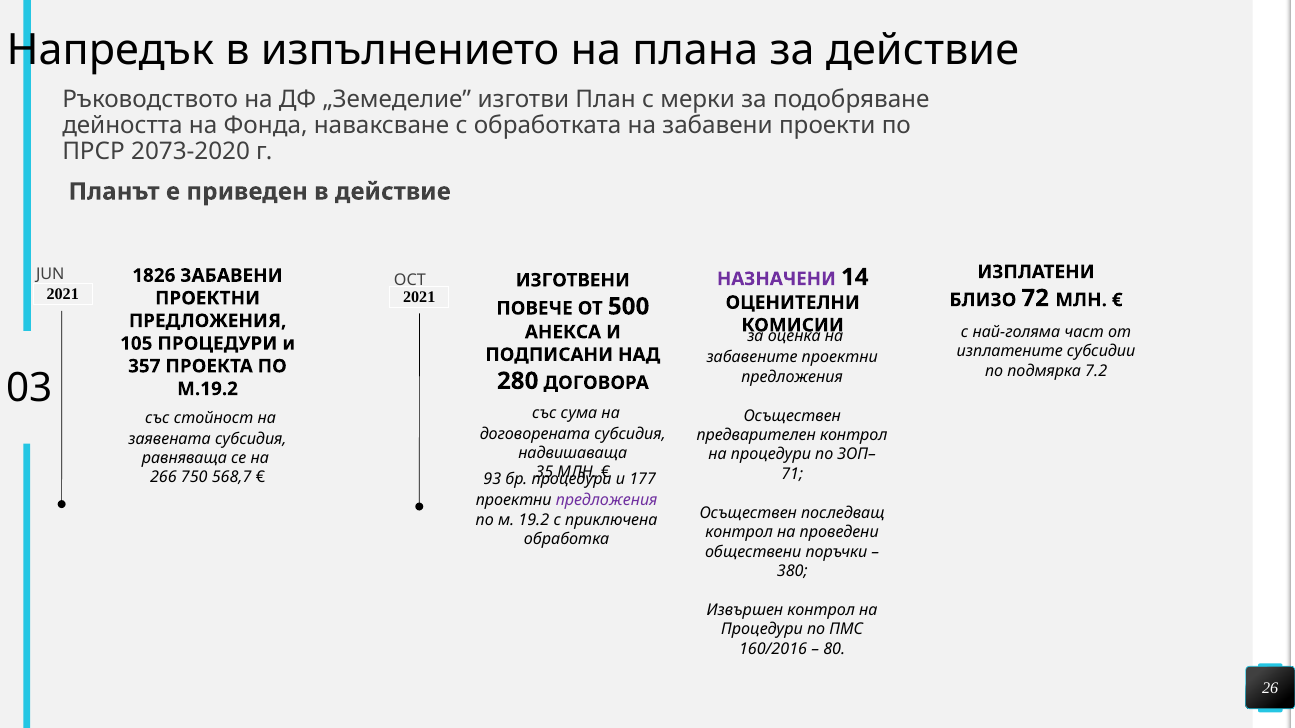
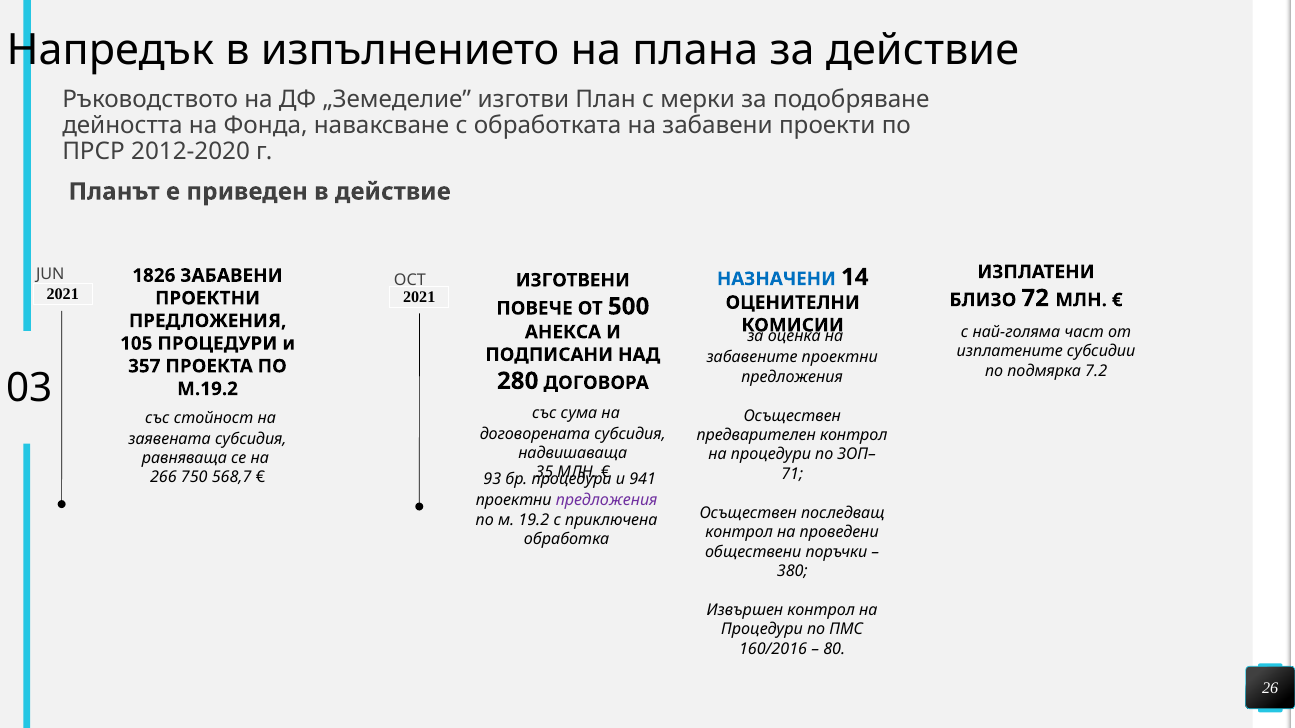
2073-2020: 2073-2020 -> 2012-2020
НАЗНАЧЕНИ colour: purple -> blue
177: 177 -> 941
